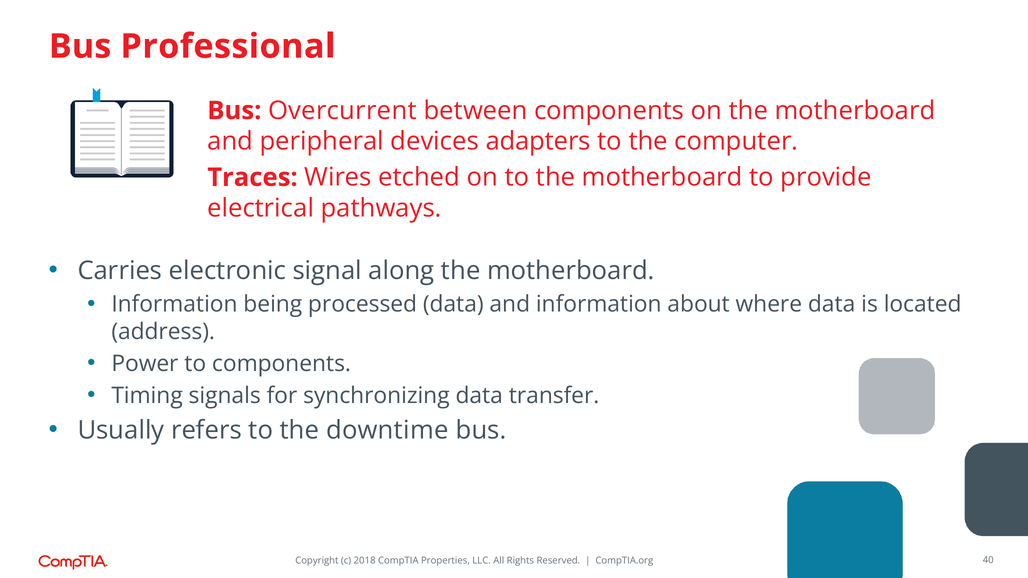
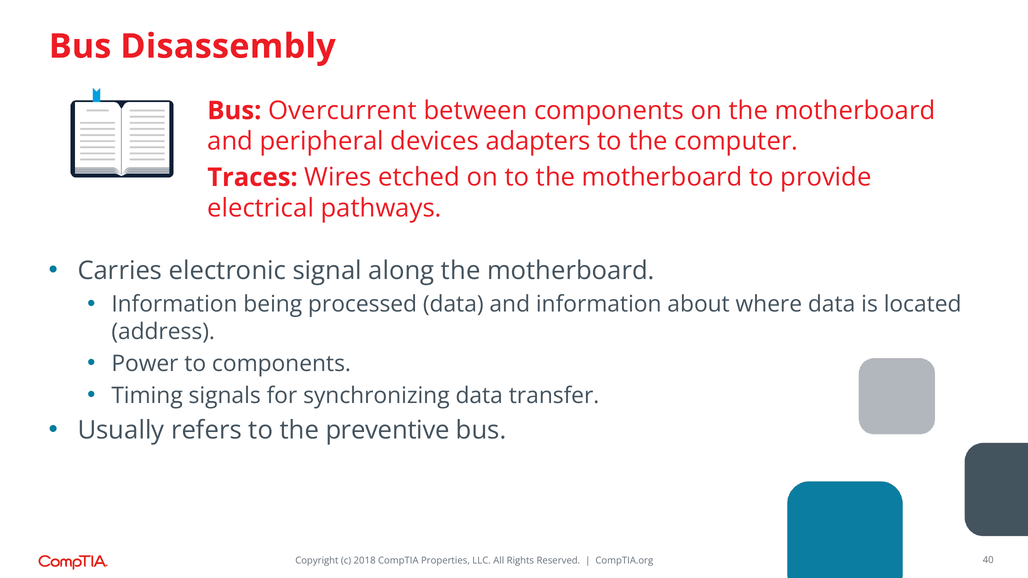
Professional: Professional -> Disassembly
downtime: downtime -> preventive
